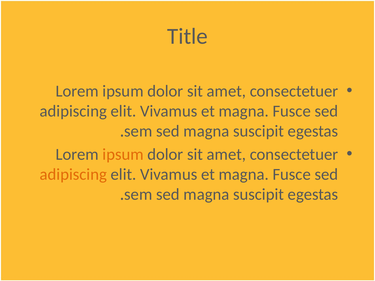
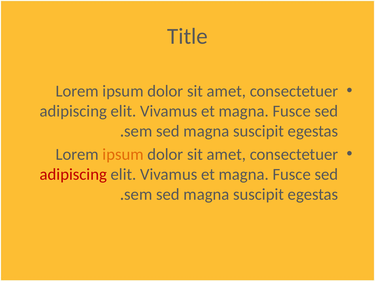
adipiscing at (73, 175) colour: orange -> red
